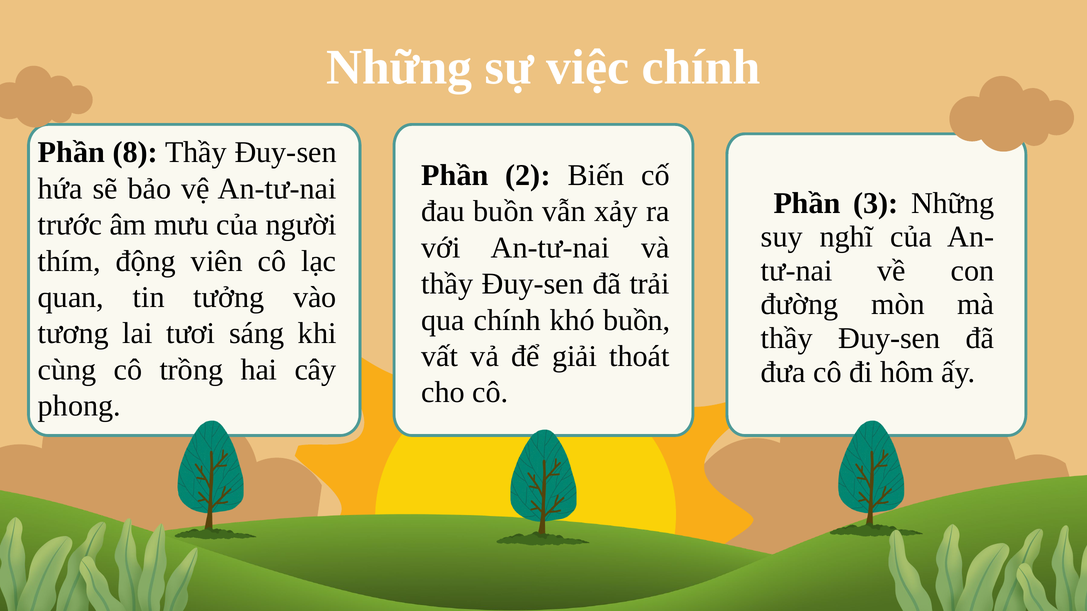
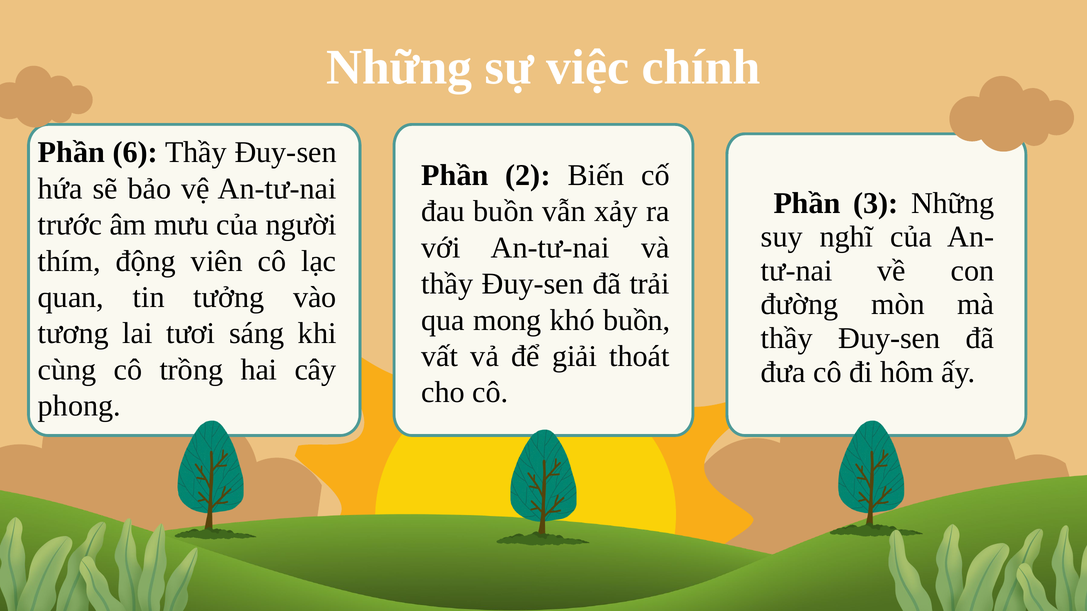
8: 8 -> 6
qua chính: chính -> mong
